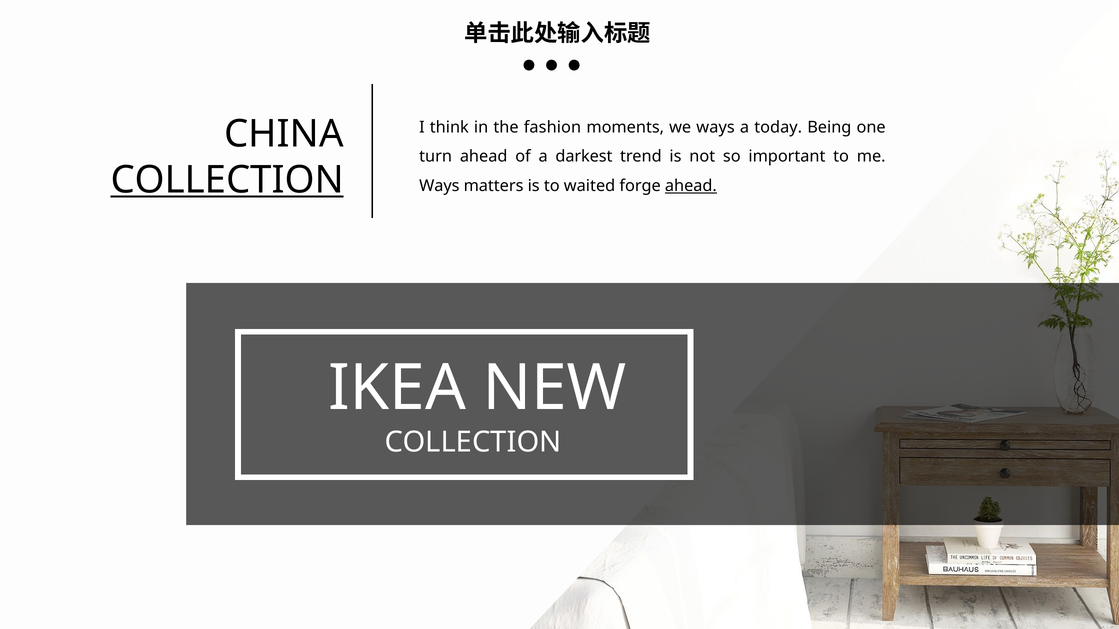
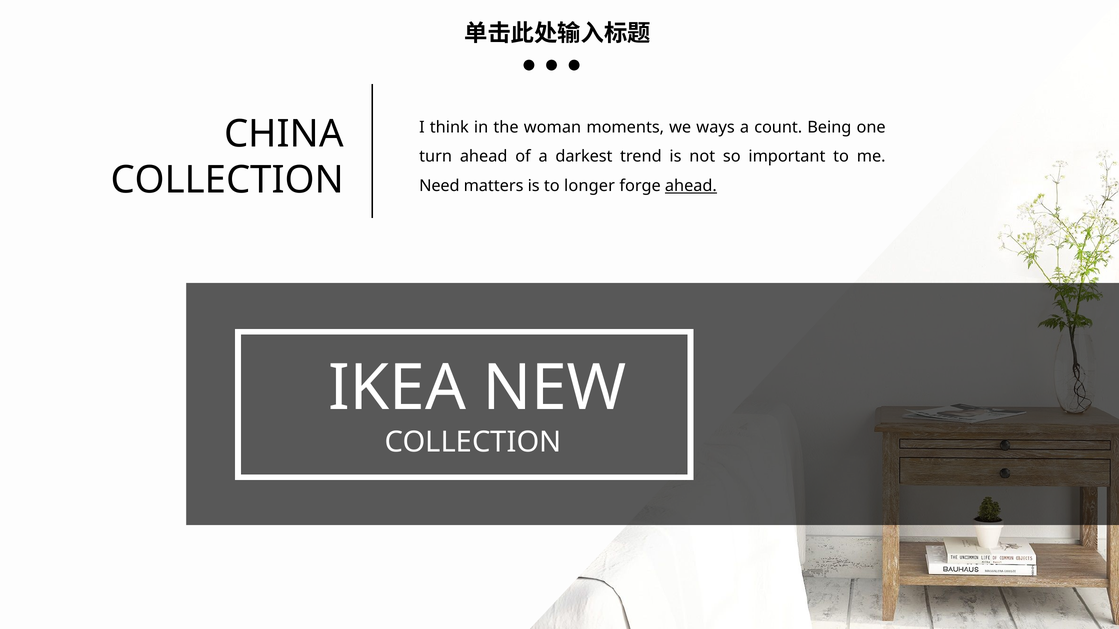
fashion: fashion -> woman
today: today -> count
COLLECTION at (227, 180) underline: present -> none
Ways at (439, 186): Ways -> Need
waited: waited -> longer
